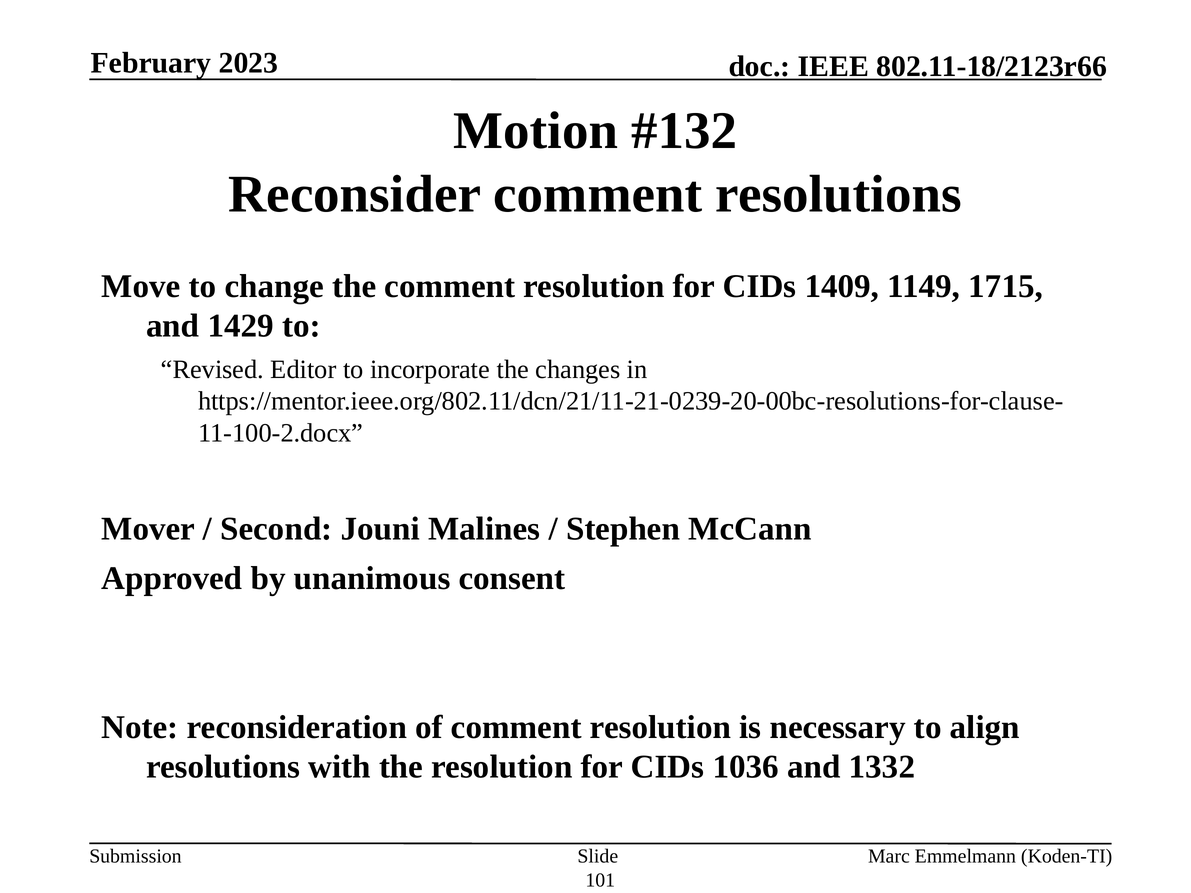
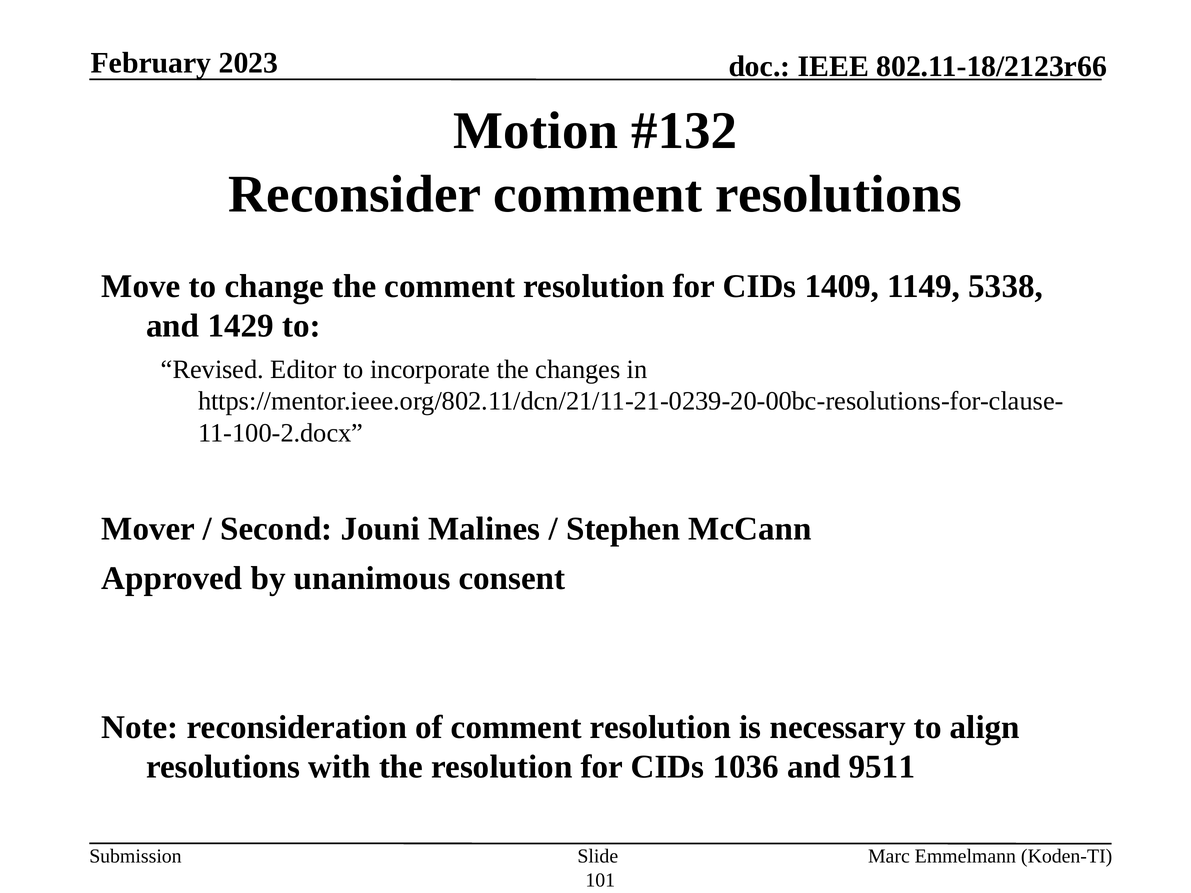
1715: 1715 -> 5338
1332: 1332 -> 9511
